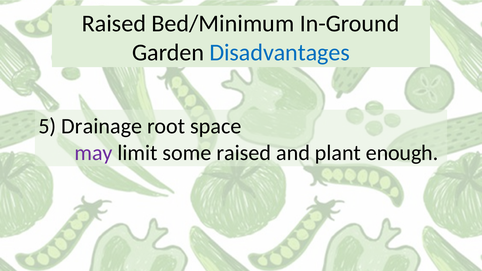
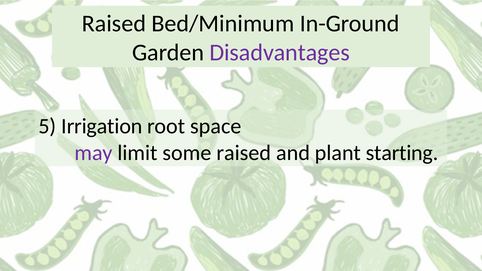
Disadvantages colour: blue -> purple
Drainage: Drainage -> Irrigation
enough: enough -> starting
